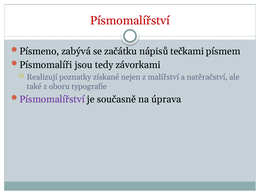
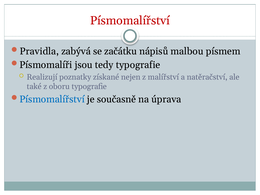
Písmeno: Písmeno -> Pravidla
tečkami: tečkami -> malbou
tedy závorkami: závorkami -> typografie
Písmomalířství at (52, 99) colour: purple -> blue
